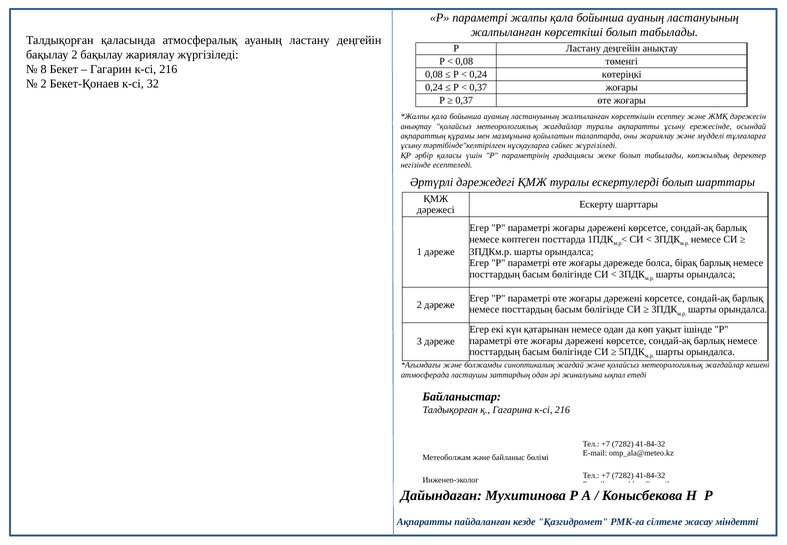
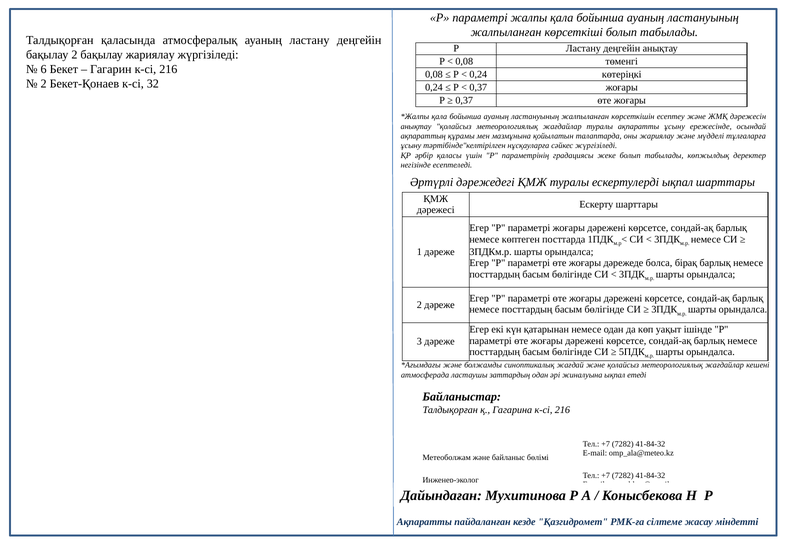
8: 8 -> 6
ескертулерді болып: болып -> ықпал
